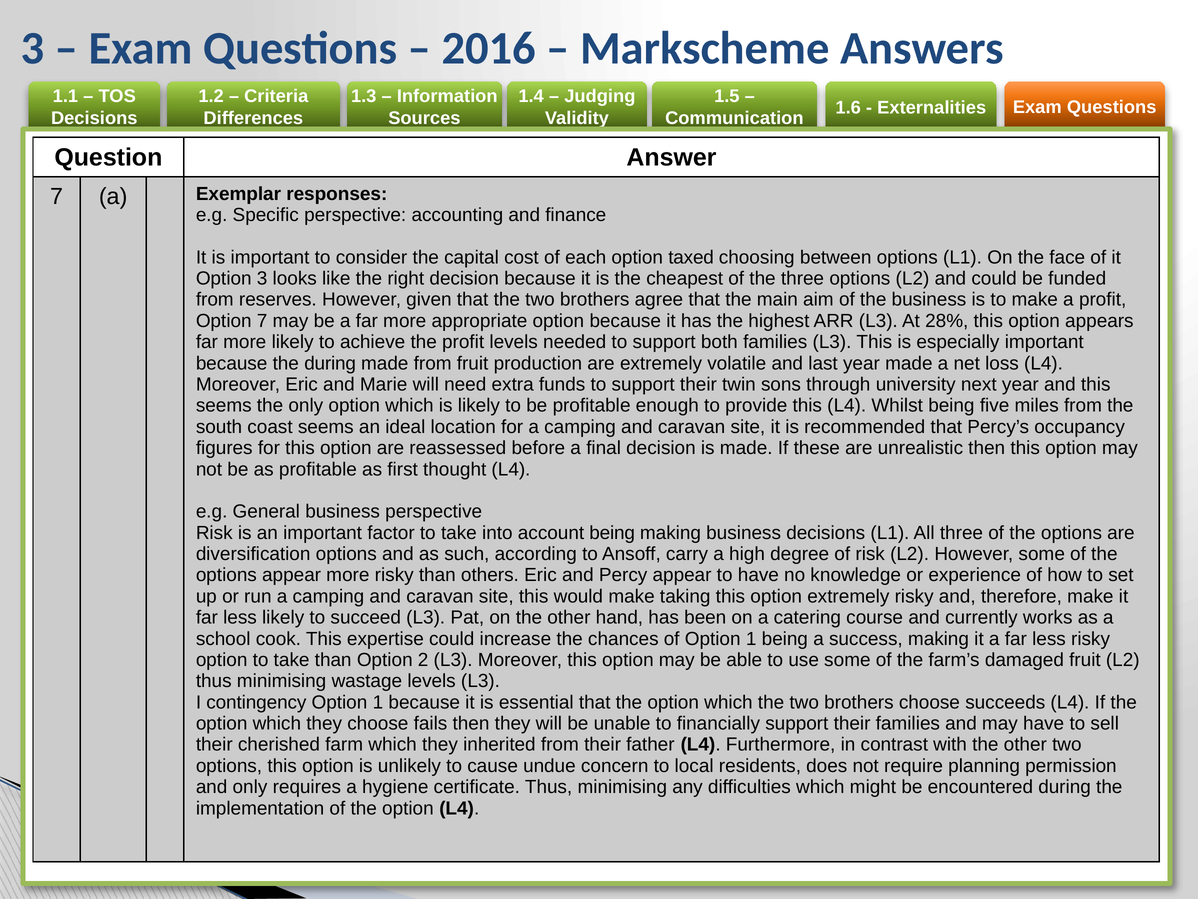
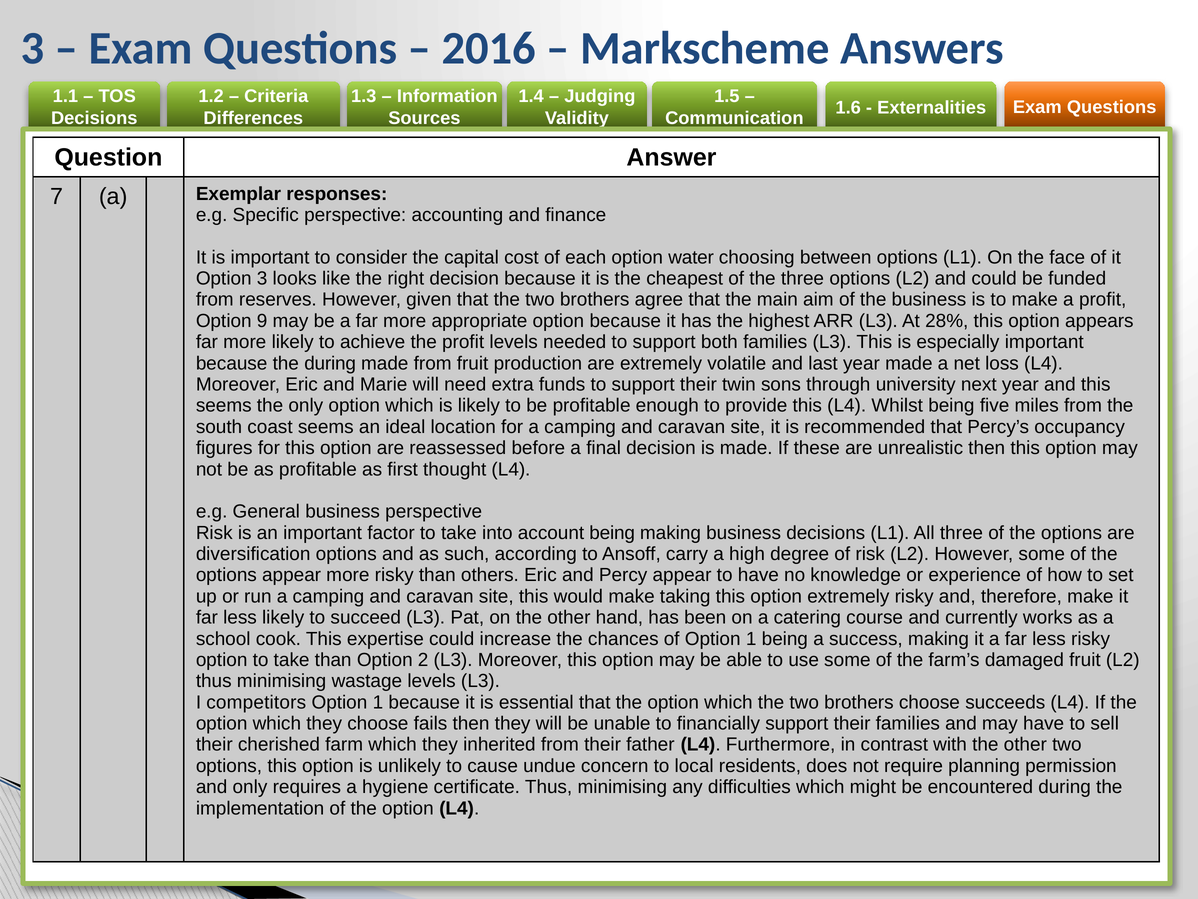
taxed: taxed -> water
Option 7: 7 -> 9
contingency: contingency -> competitors
